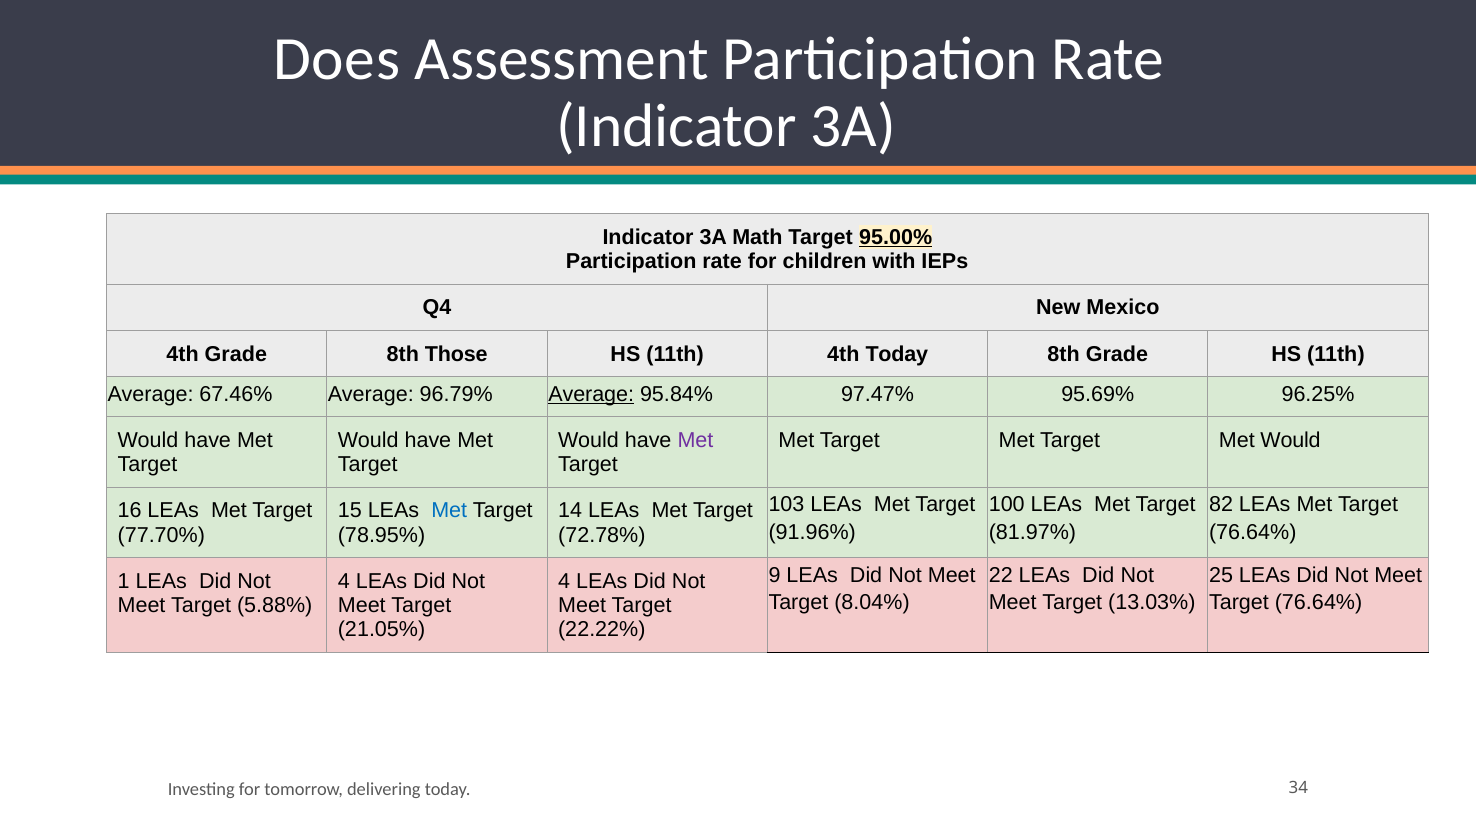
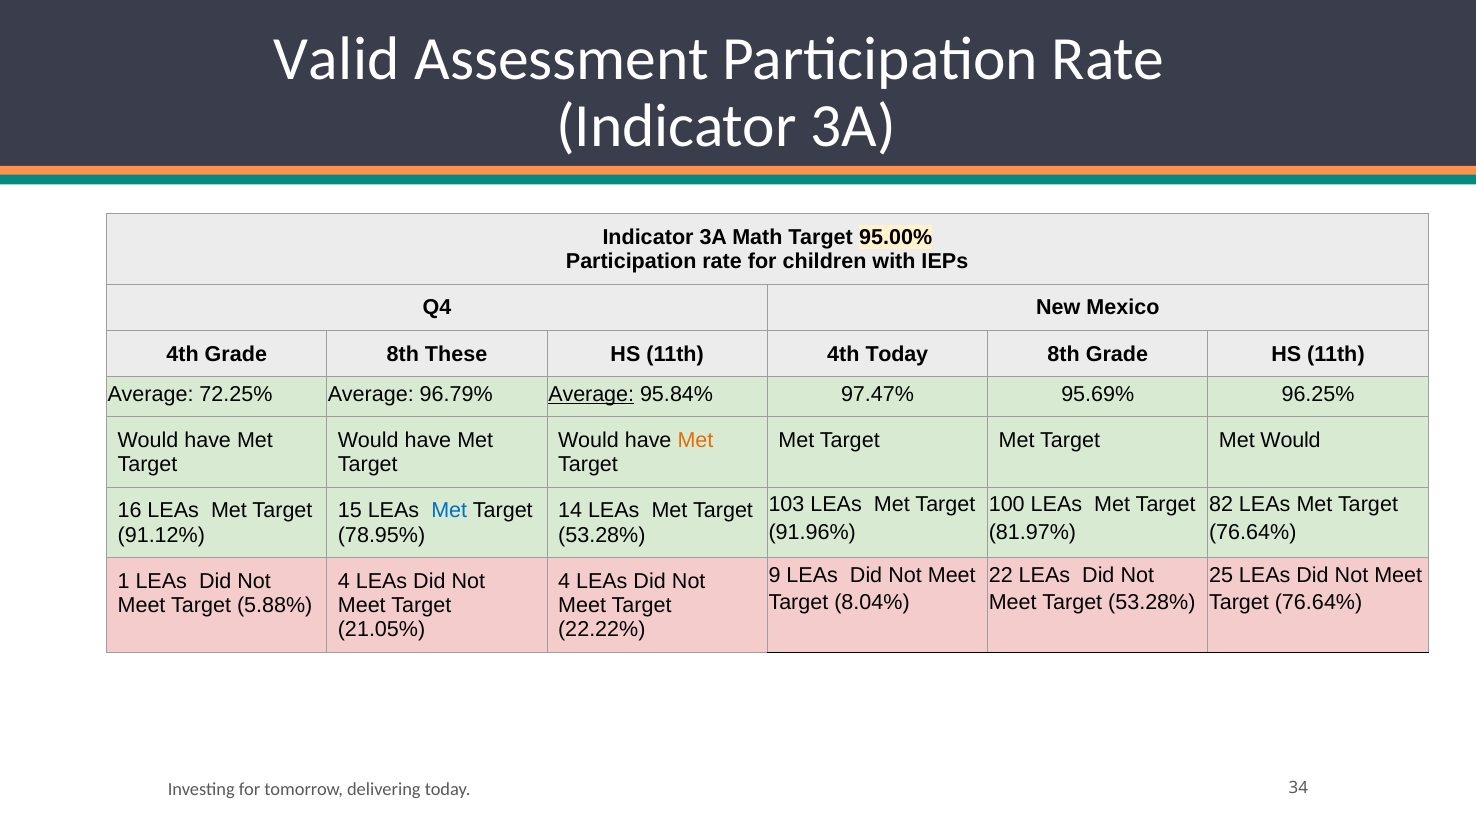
Does: Does -> Valid
95.00% underline: present -> none
Those: Those -> These
67.46%: 67.46% -> 72.25%
Met at (695, 440) colour: purple -> orange
77.70%: 77.70% -> 91.12%
72.78% at (602, 535): 72.78% -> 53.28%
Meet Target 13.03%: 13.03% -> 53.28%
